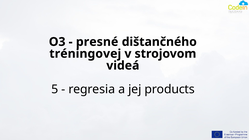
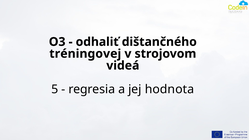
presné: presné -> odhaliť
products: products -> hodnota
